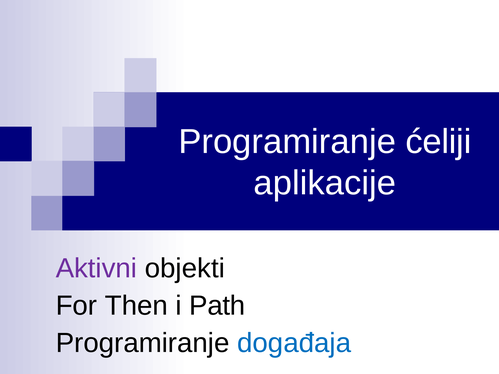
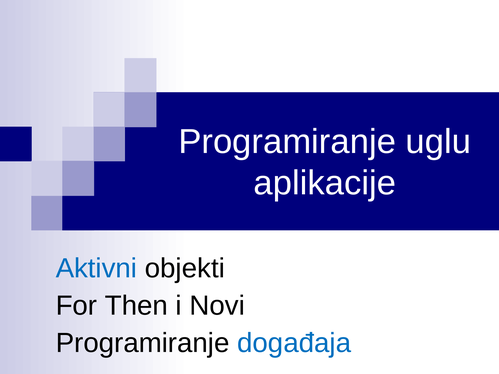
ćeliji: ćeliji -> uglu
Aktivni colour: purple -> blue
Path: Path -> Novi
